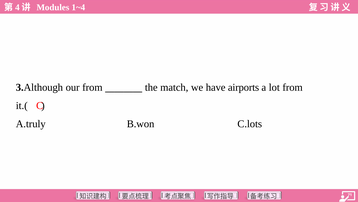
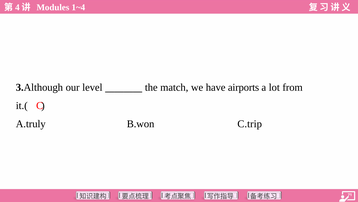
our from: from -> level
C.lots: C.lots -> C.trip
